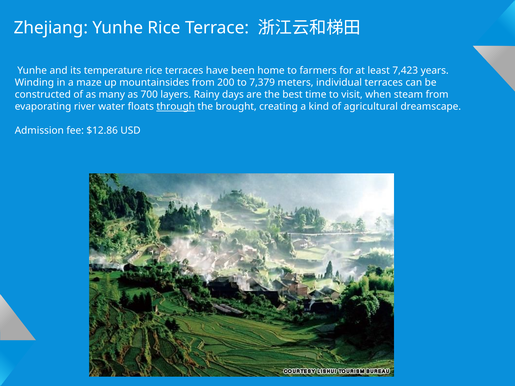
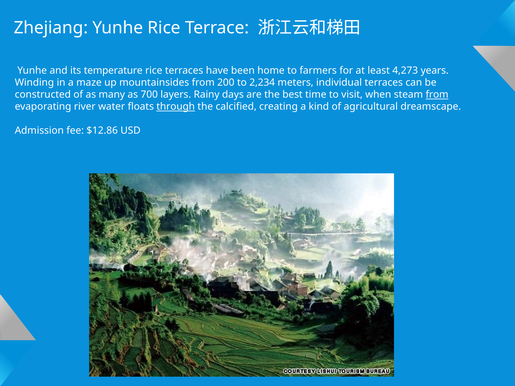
7,423: 7,423 -> 4,273
7,379: 7,379 -> 2,234
from at (437, 95) underline: none -> present
brought: brought -> calcified
